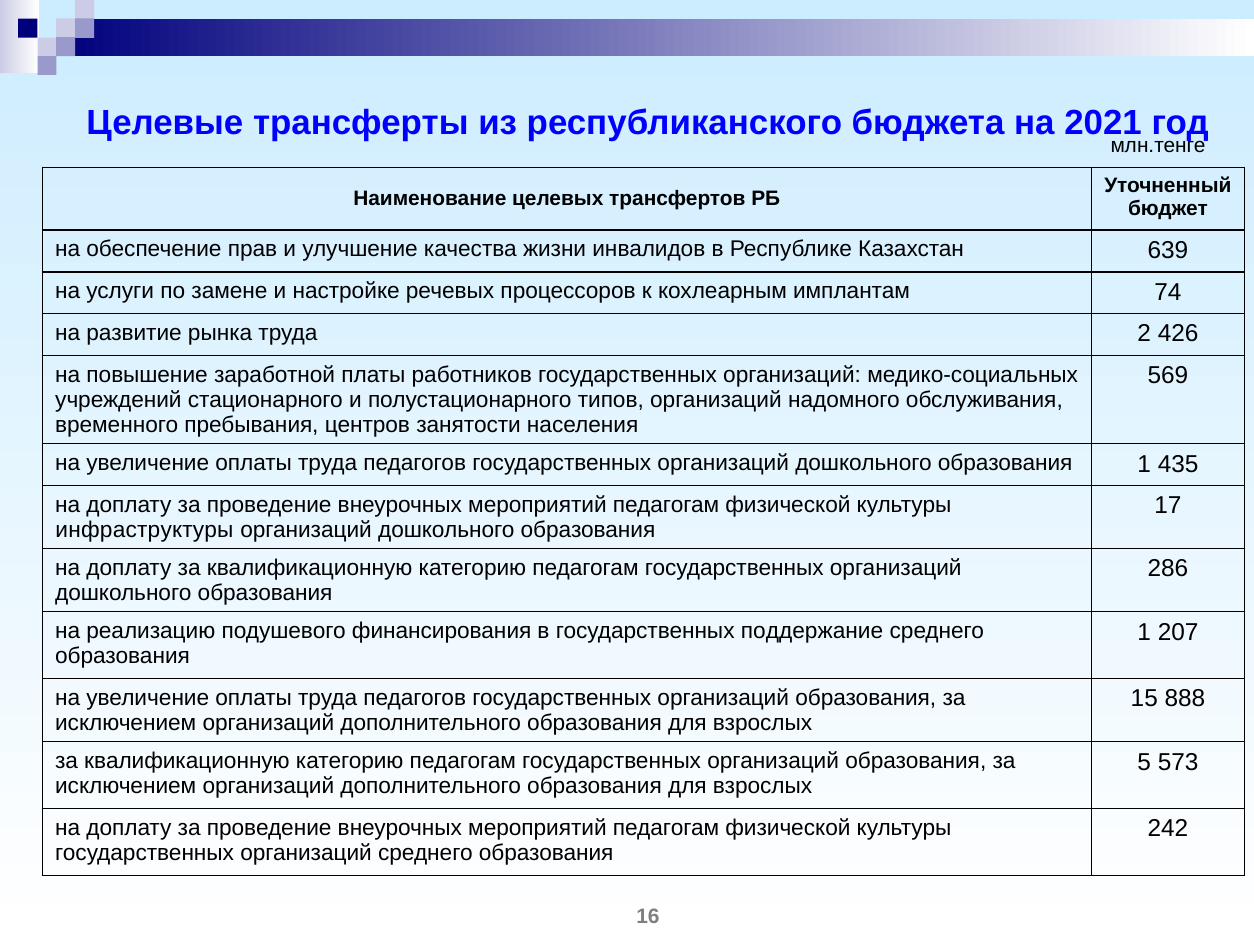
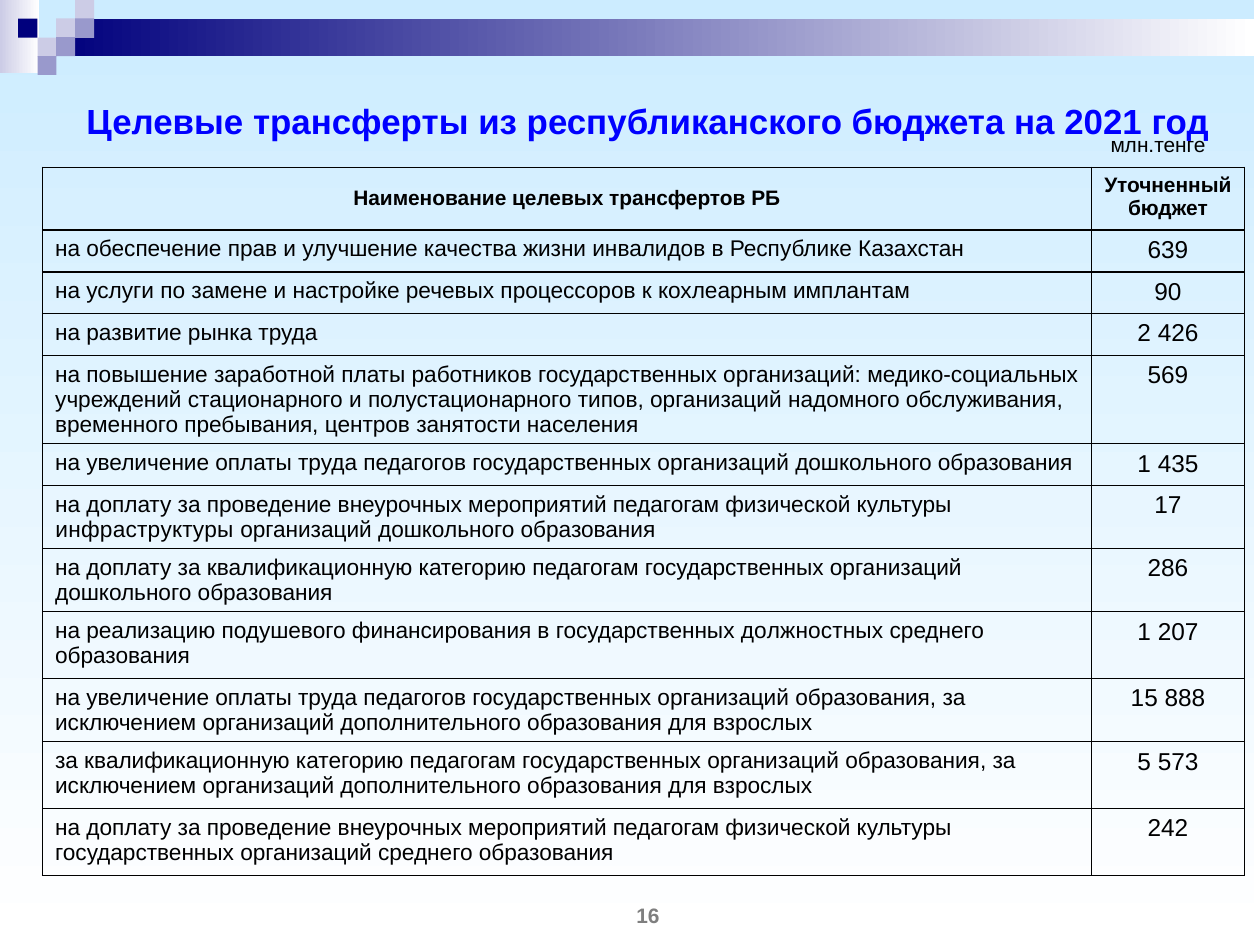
74: 74 -> 90
поддержание: поддержание -> должностных
